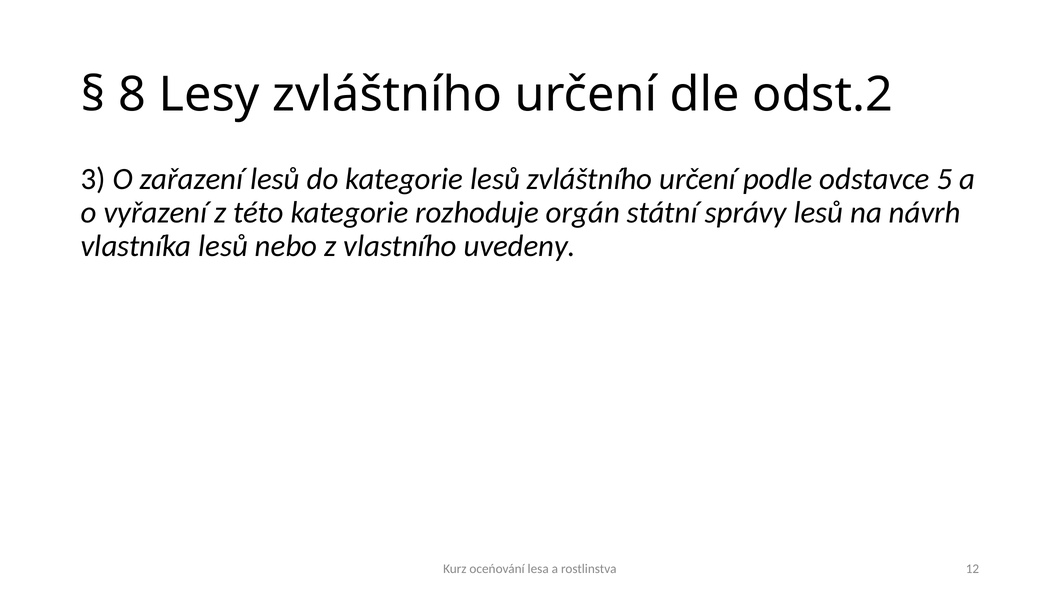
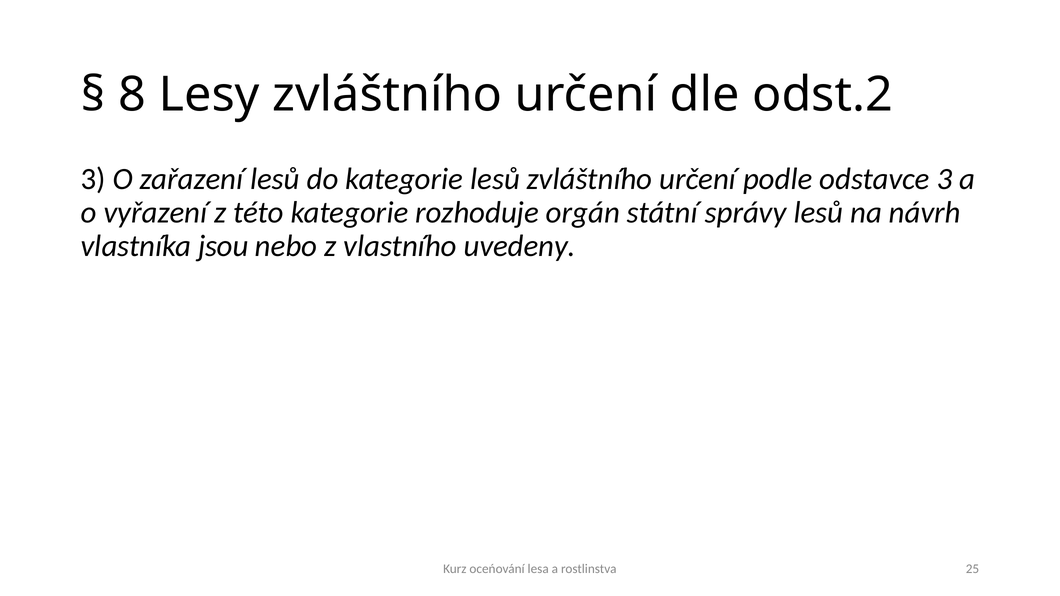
odstavce 5: 5 -> 3
vlastníka lesů: lesů -> jsou
12: 12 -> 25
